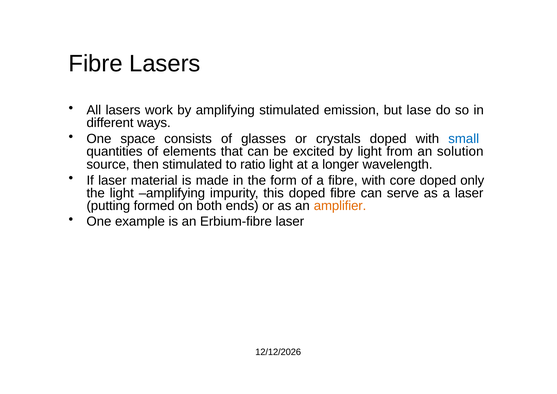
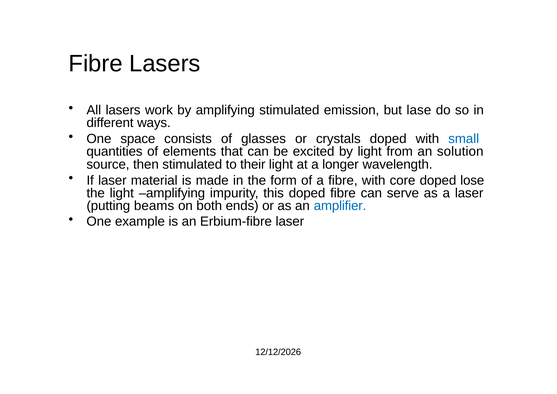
ratio: ratio -> their
only: only -> lose
formed: formed -> beams
amplifier colour: orange -> blue
